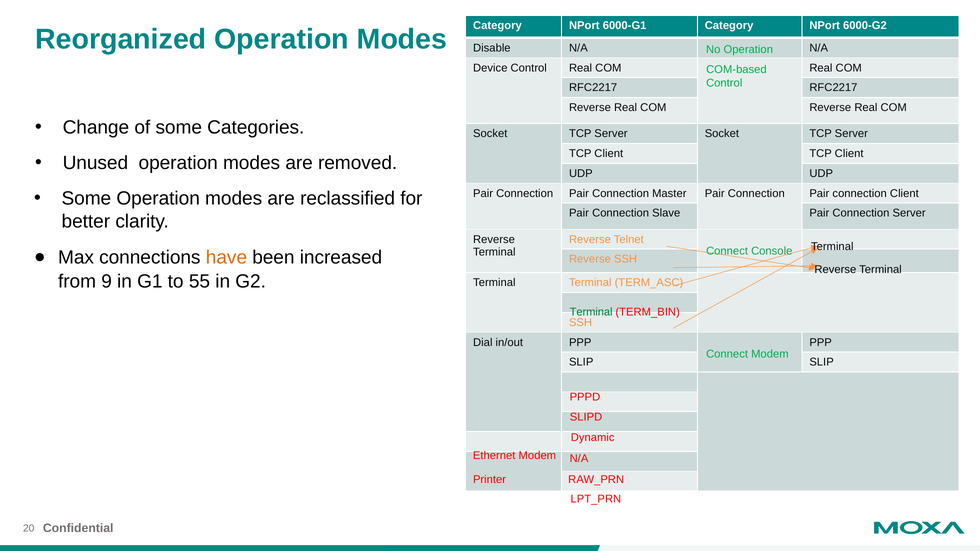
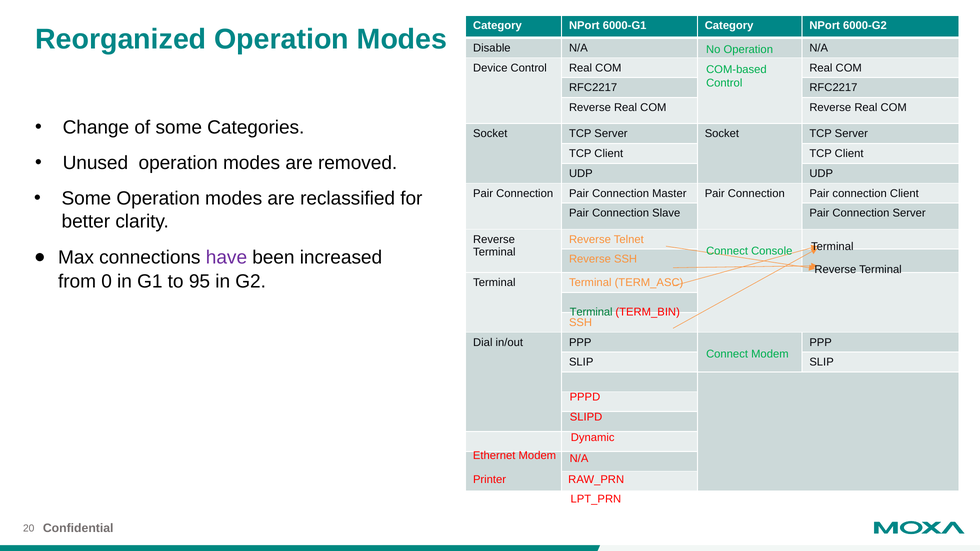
have colour: orange -> purple
9: 9 -> 0
55: 55 -> 95
